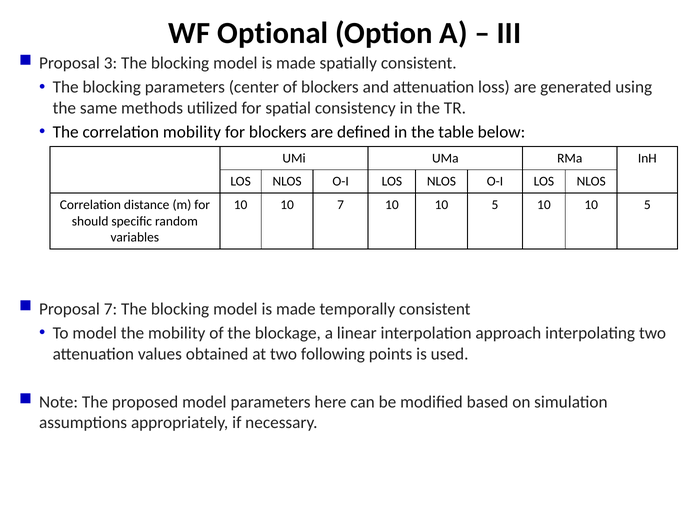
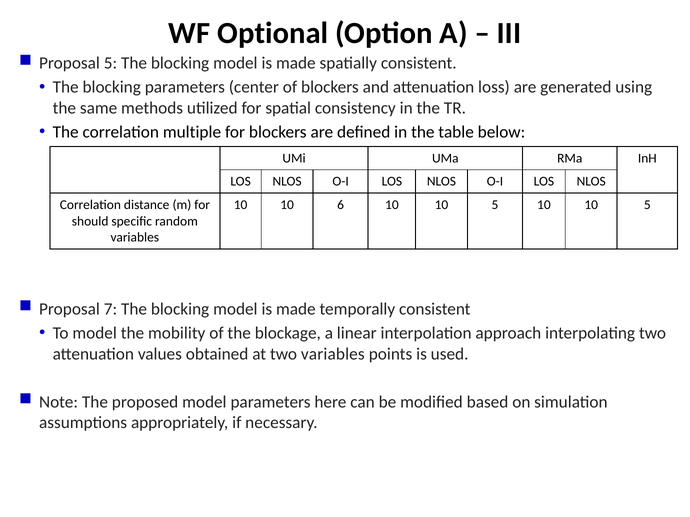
Proposal 3: 3 -> 5
correlation mobility: mobility -> multiple
10 7: 7 -> 6
two following: following -> variables
